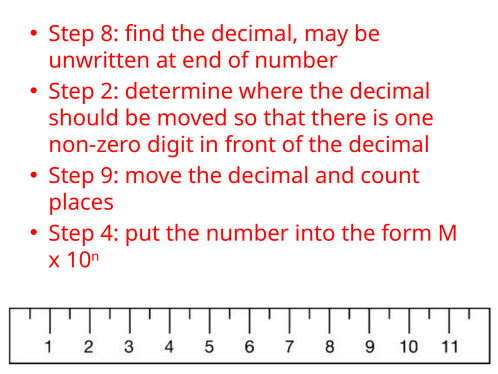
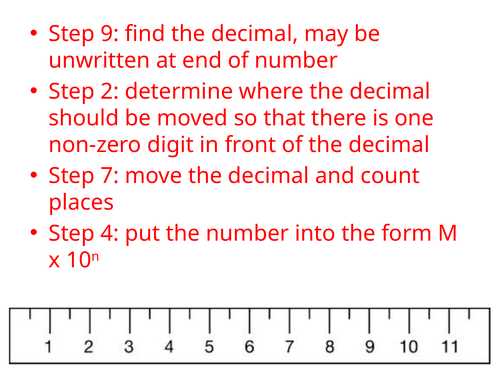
8: 8 -> 9
9: 9 -> 7
